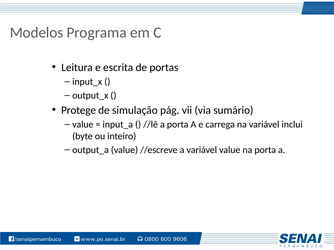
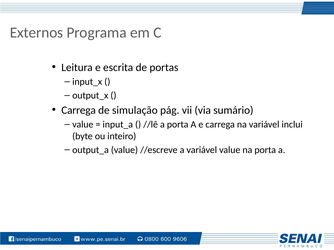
Modelos: Modelos -> Externos
Protege at (79, 110): Protege -> Carrega
